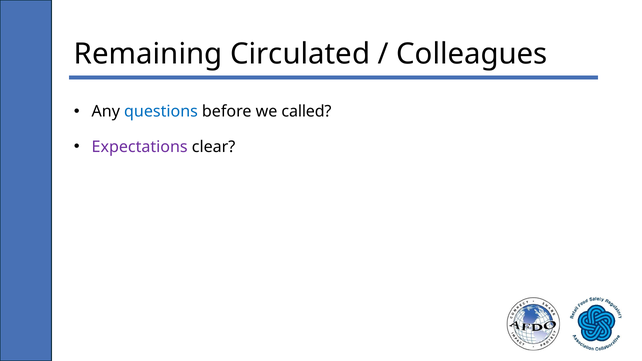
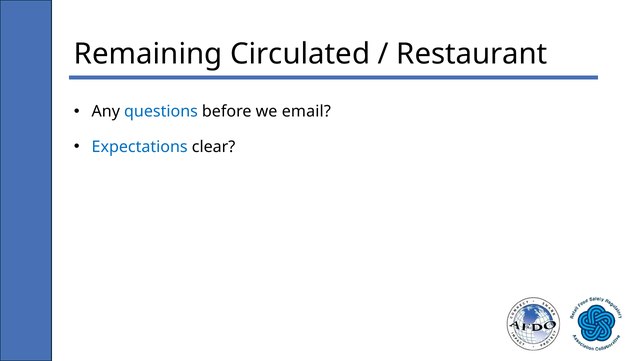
Colleagues: Colleagues -> Restaurant
called: called -> email
Expectations colour: purple -> blue
